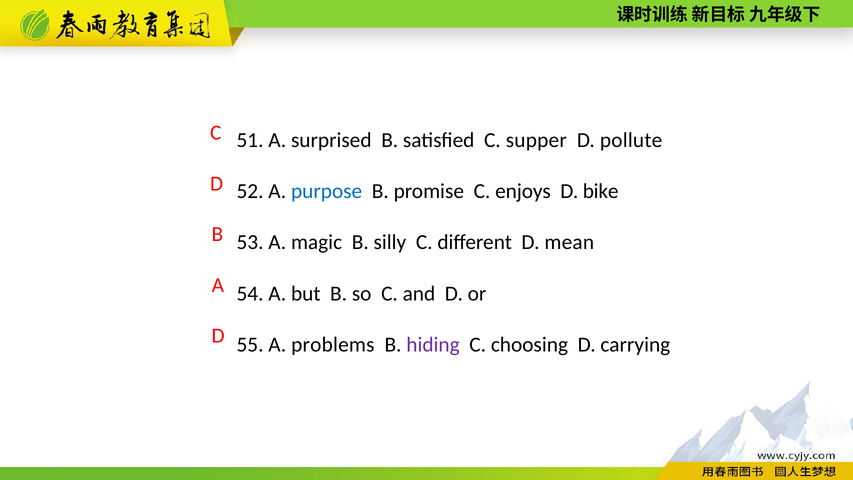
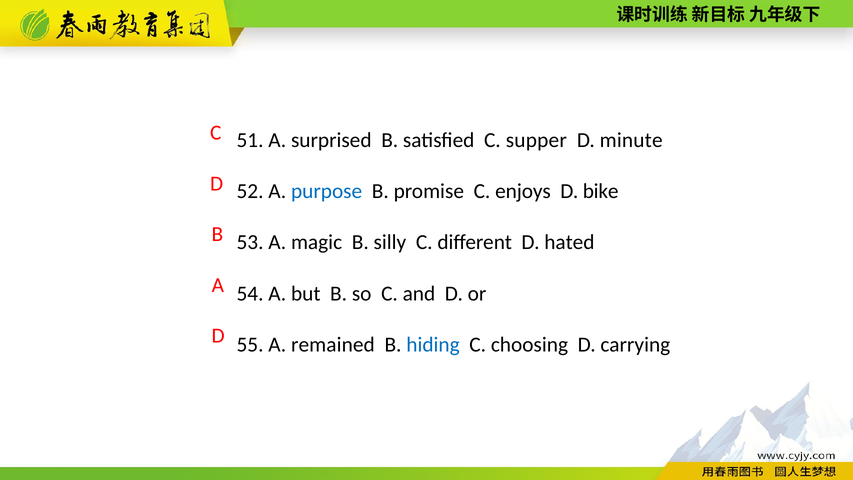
pollute: pollute -> minute
mean: mean -> hated
problems: problems -> remained
hiding colour: purple -> blue
